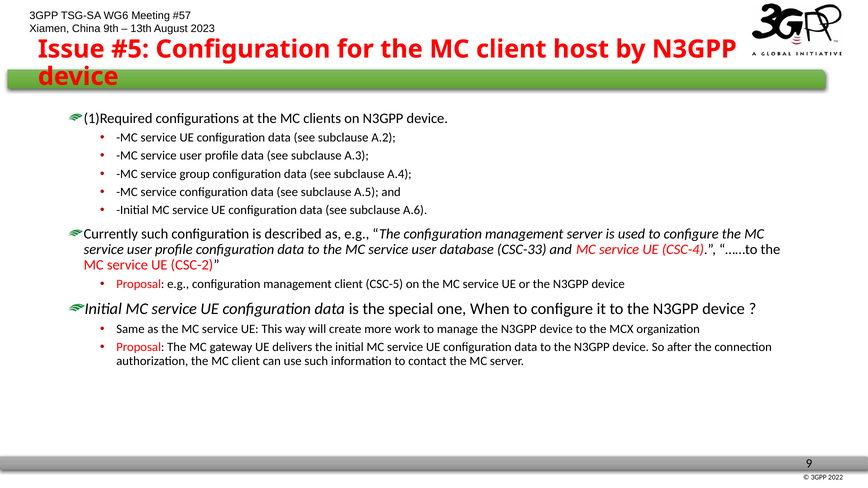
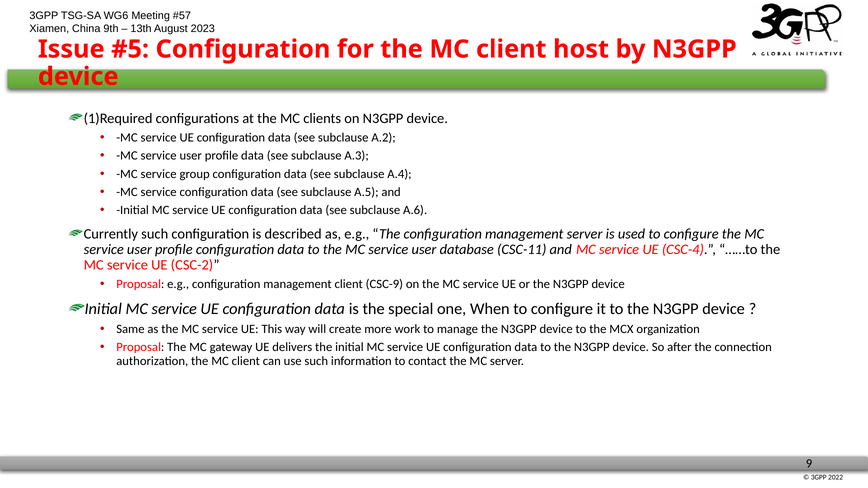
CSC-33: CSC-33 -> CSC-11
CSC-5: CSC-5 -> CSC-9
